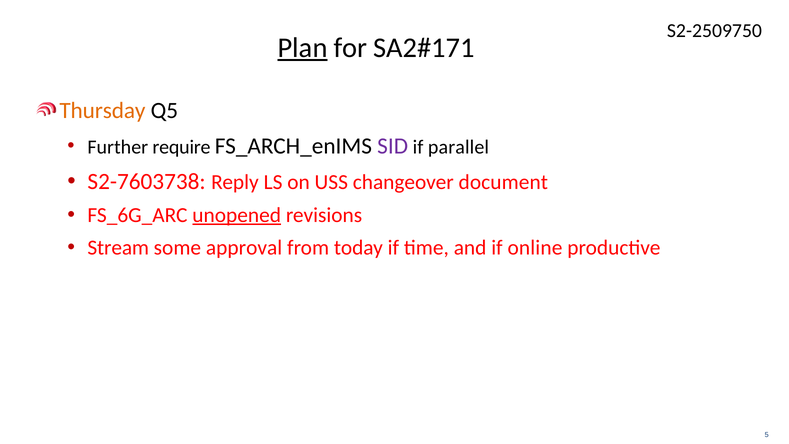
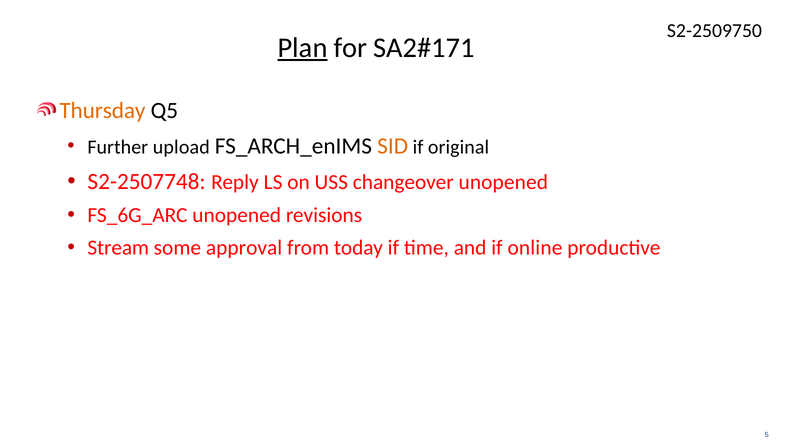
require: require -> upload
SID colour: purple -> orange
parallel: parallel -> original
S2-7603738: S2-7603738 -> S2-2507748
changeover document: document -> unopened
unopened at (237, 215) underline: present -> none
